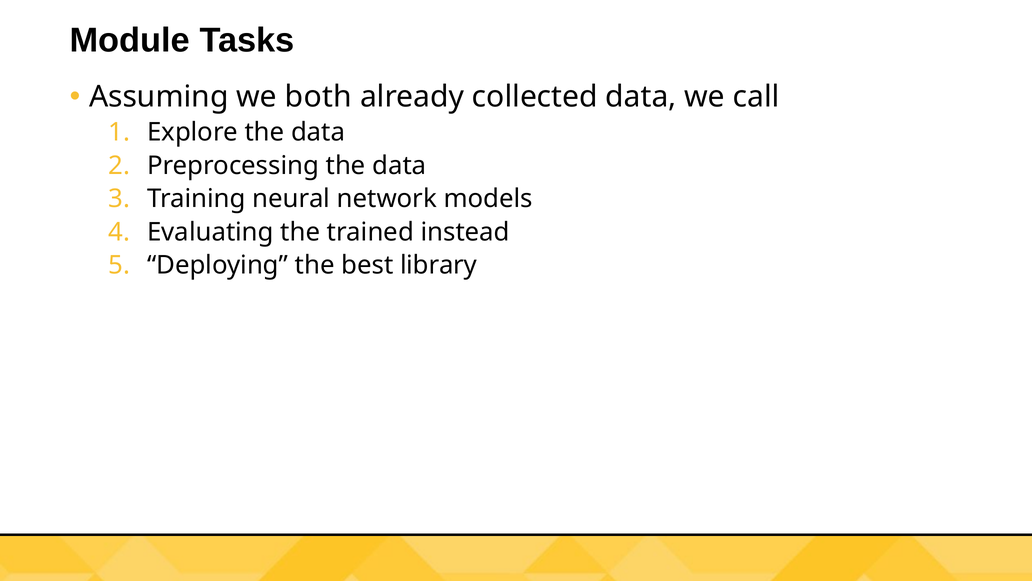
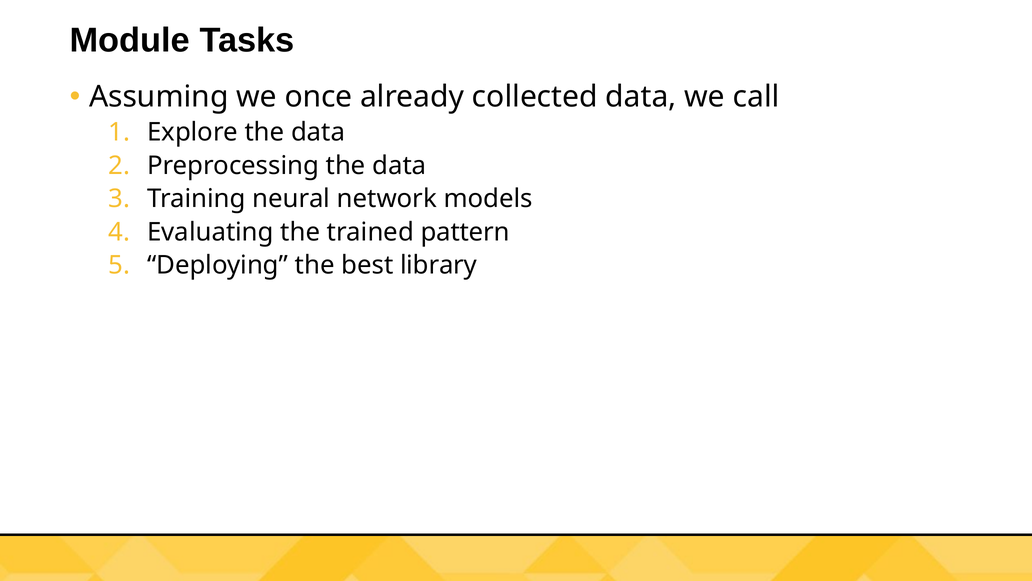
both: both -> once
instead: instead -> pattern
